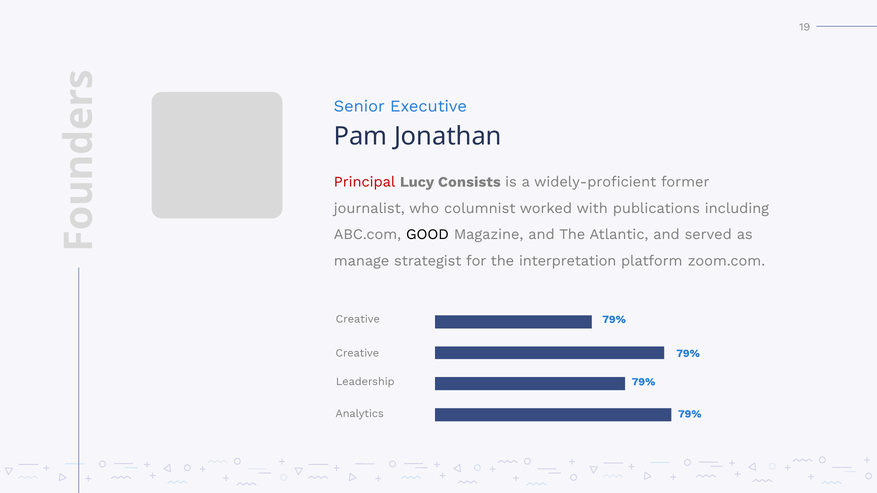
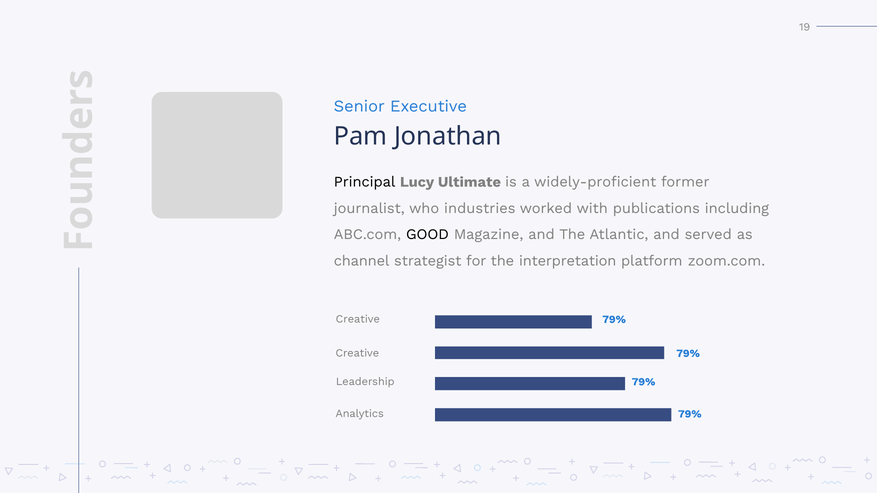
Principal colour: red -> black
Consists: Consists -> Ultimate
columnist: columnist -> industries
manage: manage -> channel
